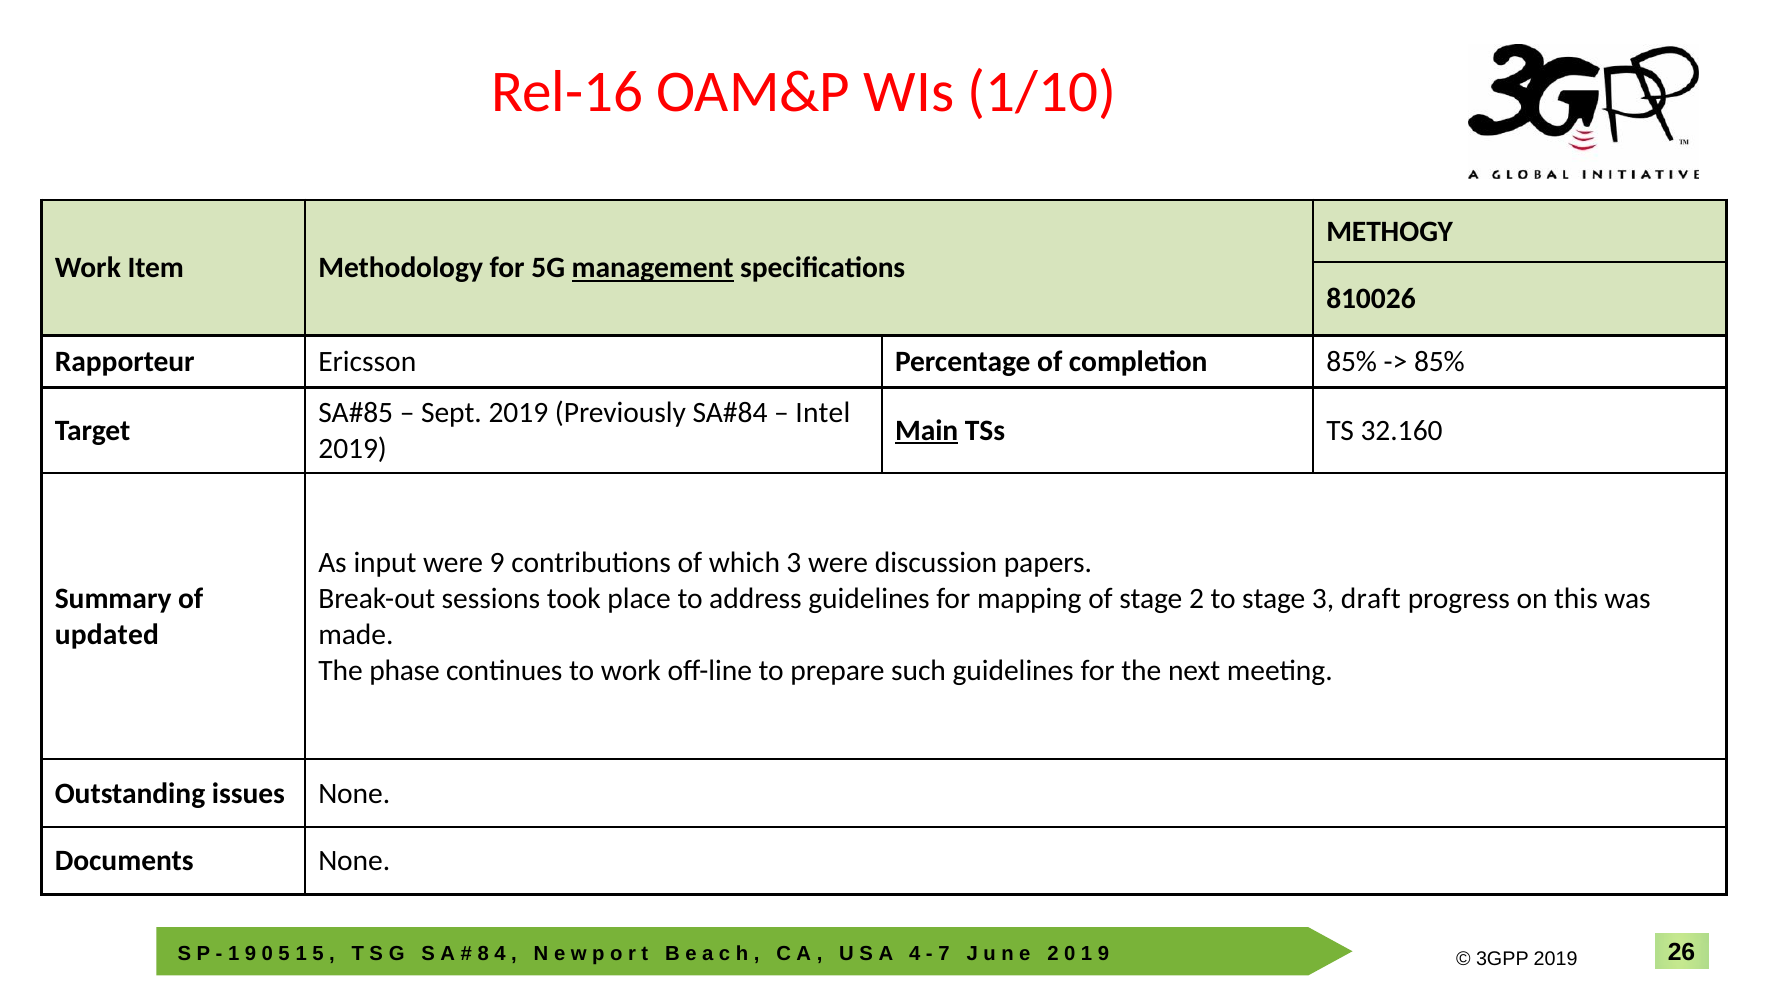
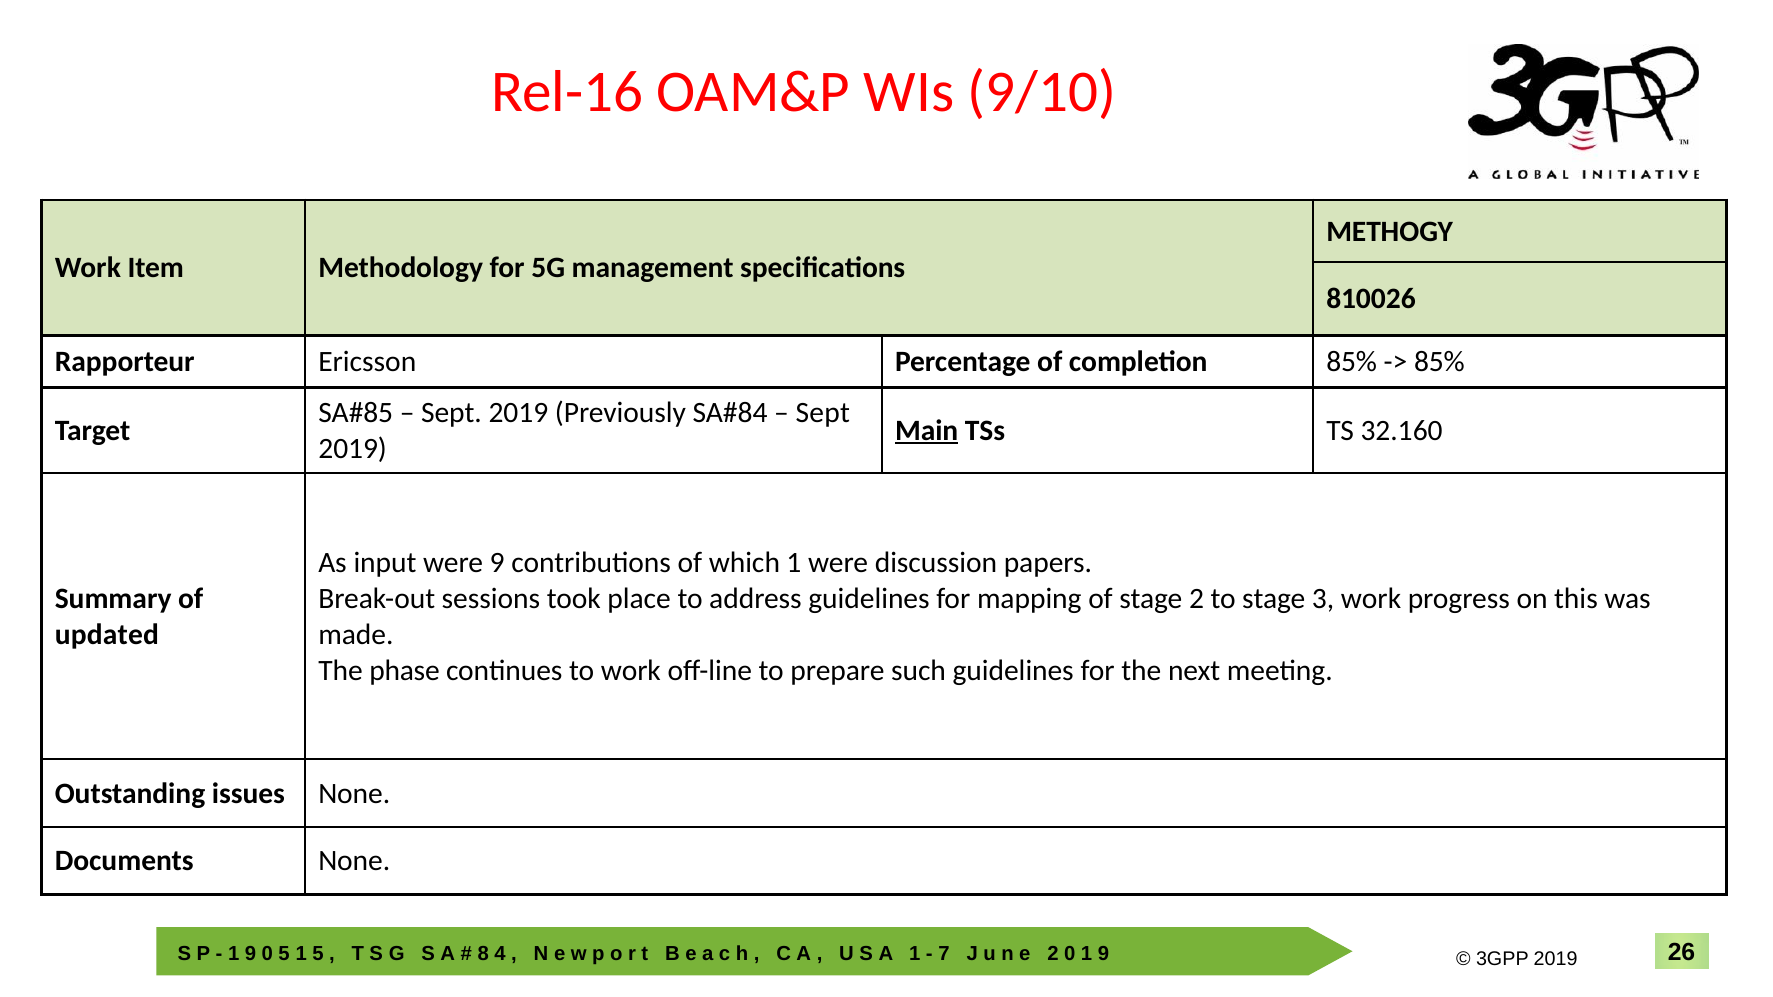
1/10: 1/10 -> 9/10
management underline: present -> none
Intel at (823, 413): Intel -> Sept
which 3: 3 -> 1
3 draft: draft -> work
4 at (915, 954): 4 -> 1
